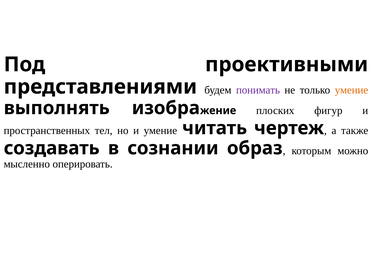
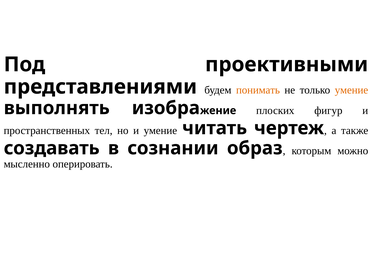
понимать colour: purple -> orange
